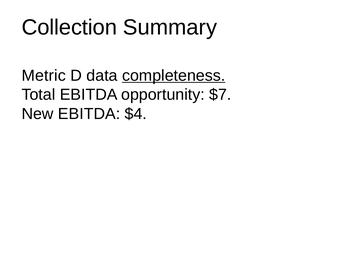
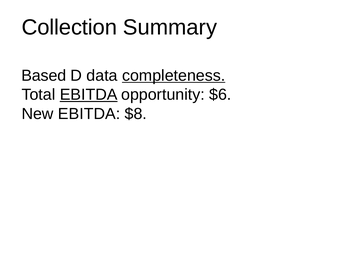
Metric: Metric -> Based
EBITDA at (89, 95) underline: none -> present
$7: $7 -> $6
$4: $4 -> $8
